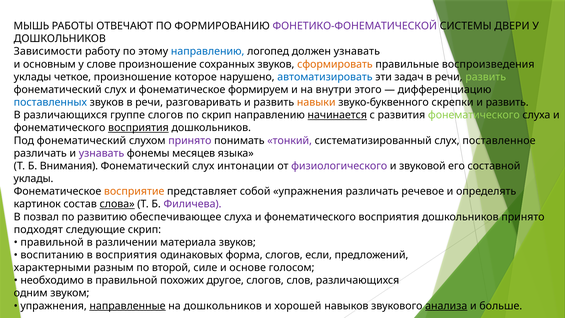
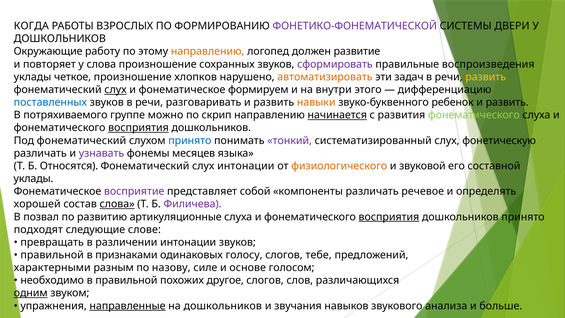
МЫШЬ: МЫШЬ -> КОГДА
ОТВЕЧАЮТ: ОТВЕЧАЮТ -> ВЗРОСЛЫХ
Зависимости: Зависимости -> Окружающие
направлению at (208, 51) colour: blue -> orange
должен узнавать: узнавать -> развитие
основным: основным -> повторяет
у слове: слове -> слова
сформировать colour: orange -> purple
которое: которое -> хлопков
автоматизировать colour: blue -> orange
развить at (486, 77) colour: light green -> yellow
слух at (115, 90) underline: none -> present
скрепки: скрепки -> ребенок
В различающихся: различающихся -> потряхиваемого
группе слогов: слогов -> можно
принято at (190, 140) colour: purple -> blue
поставленное: поставленное -> фонетическую
Внимания: Внимания -> Относятся
физиологического colour: purple -> orange
восприятие colour: orange -> purple
собой упражнения: упражнения -> компоненты
картинок: картинок -> хорошей
обеспечивающее: обеспечивающее -> артикуляционные
восприятия at (389, 217) underline: none -> present
следующие скрип: скрип -> слове
правильной at (52, 242): правильной -> превращать
различении материала: материала -> интонации
воспитанию at (52, 255): воспитанию -> правильной
в восприятия: восприятия -> признаками
форма: форма -> голосу
если: если -> тебе
второй: второй -> назову
одним underline: none -> present
хорошей: хорошей -> звучания
анализа underline: present -> none
